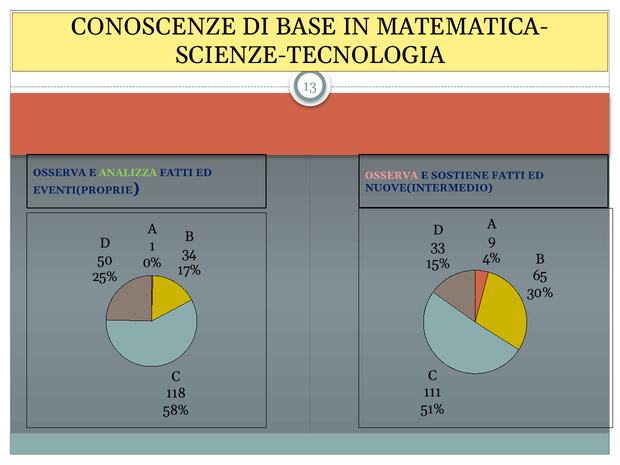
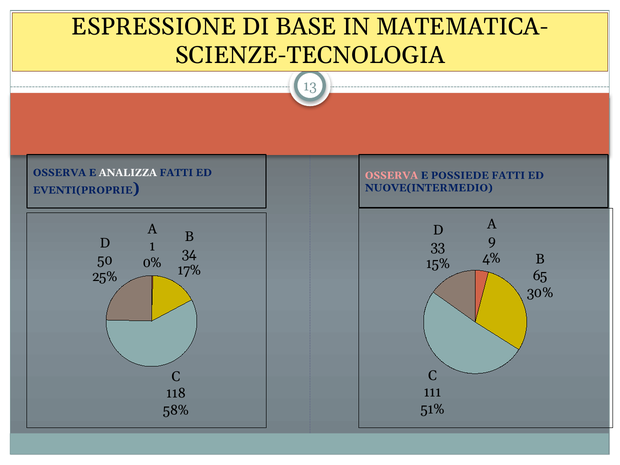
CONOSCENZE: CONOSCENZE -> ESPRESSIONE
ANALIZZA colour: light green -> white
SOSTIENE: SOSTIENE -> POSSIEDE
